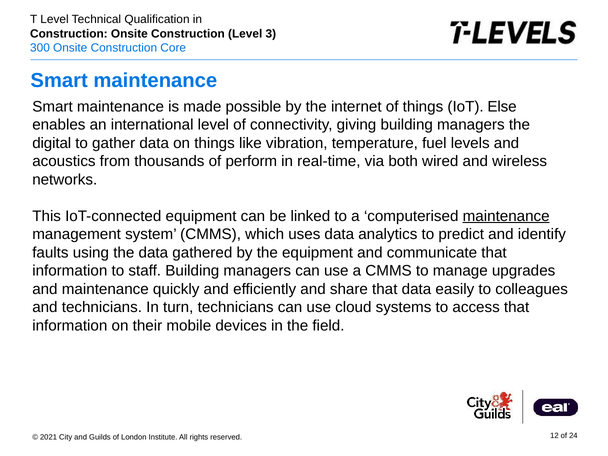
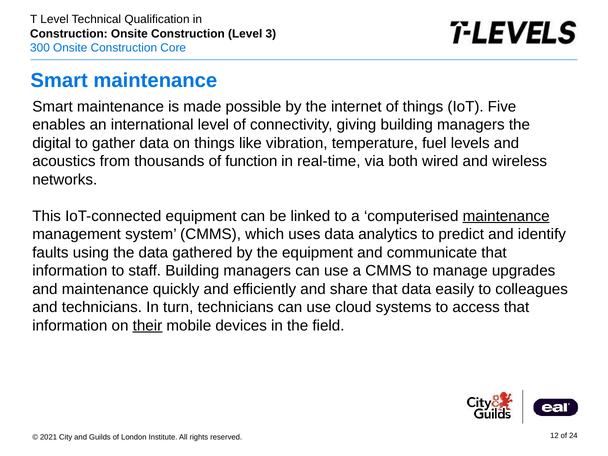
Else: Else -> Five
perform: perform -> function
their underline: none -> present
